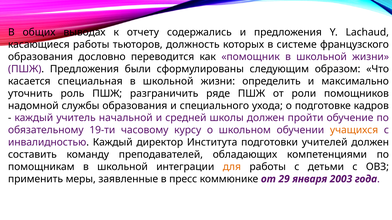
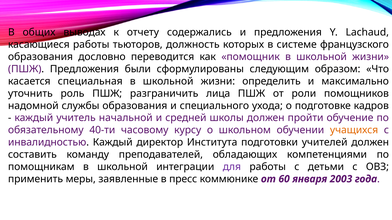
ряде: ряде -> лица
19-ти: 19-ти -> 40-ти
для colour: orange -> purple
29: 29 -> 60
